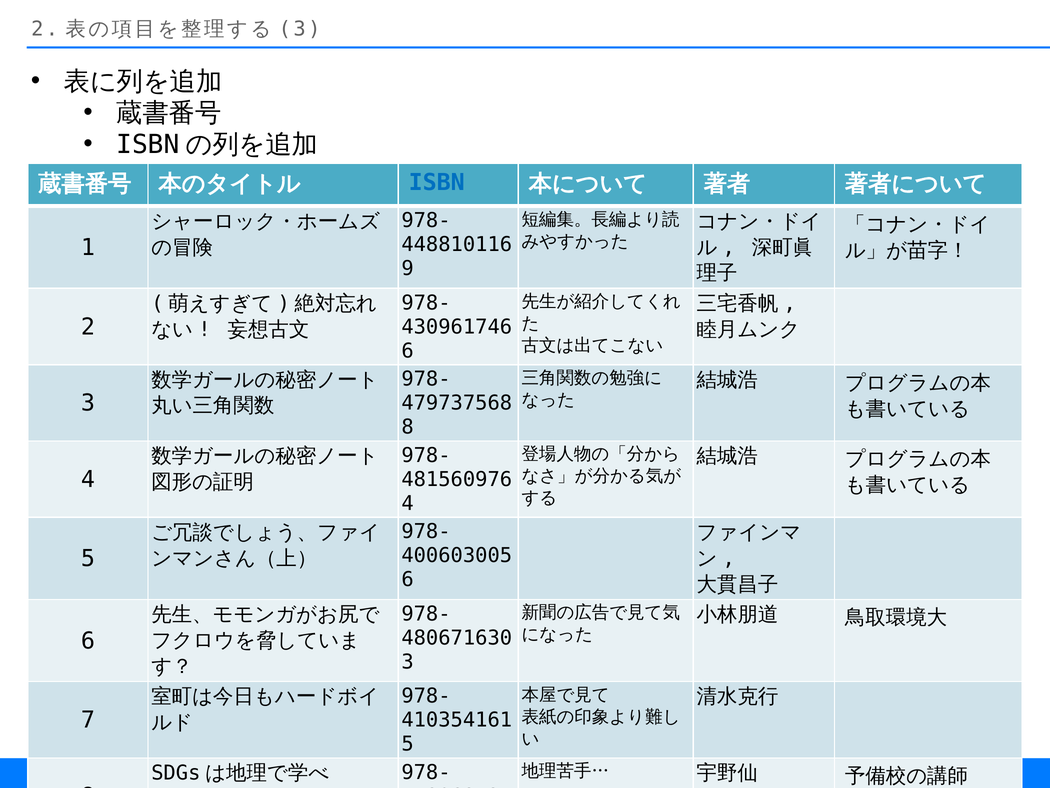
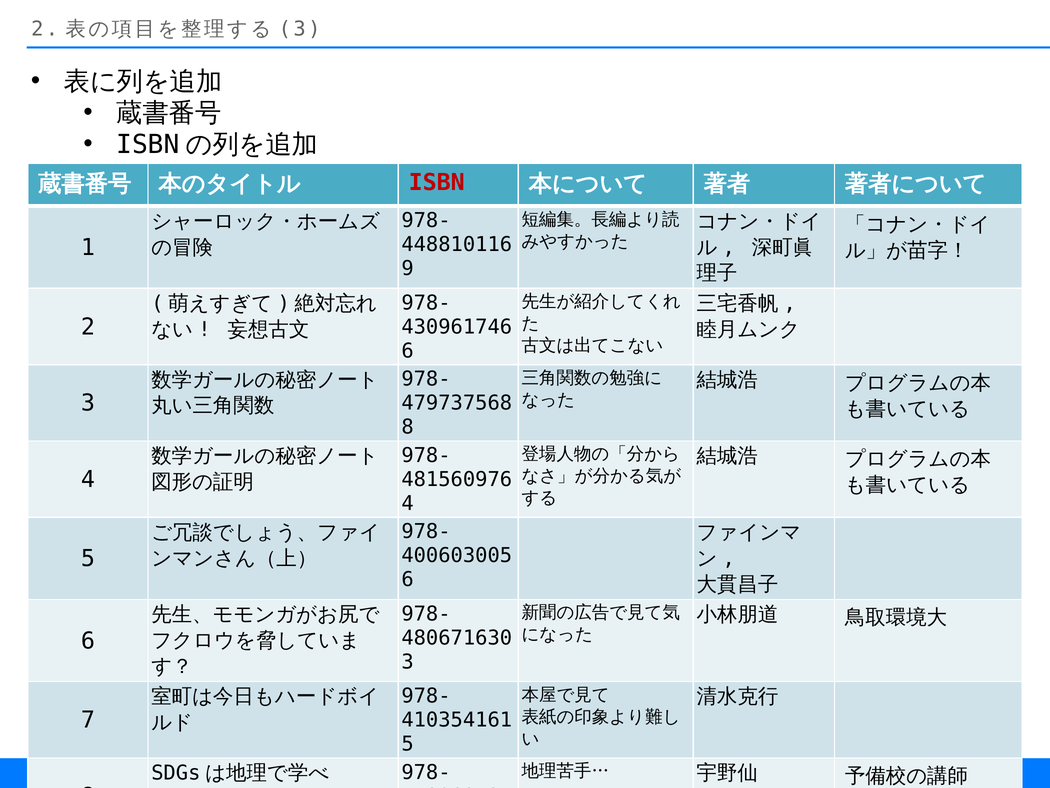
ISBN colour: blue -> red
